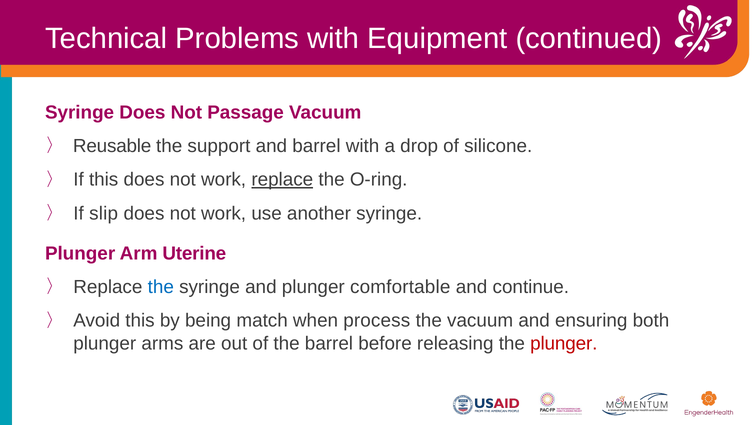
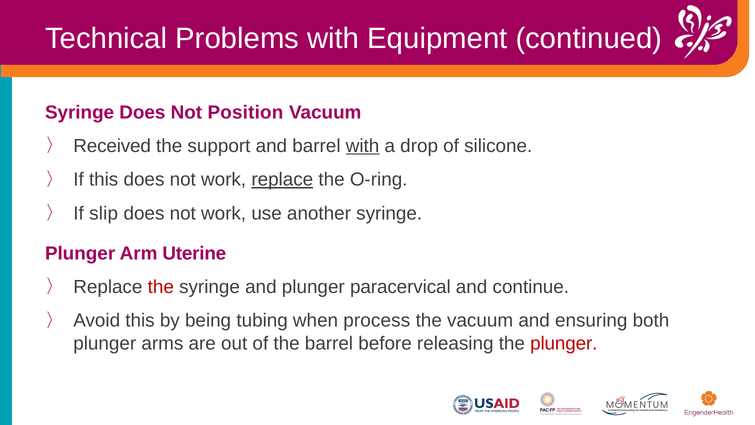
Passage: Passage -> Position
Reusable: Reusable -> Received
with at (363, 146) underline: none -> present
the at (161, 287) colour: blue -> red
comfortable: comfortable -> paracervical
match: match -> tubing
